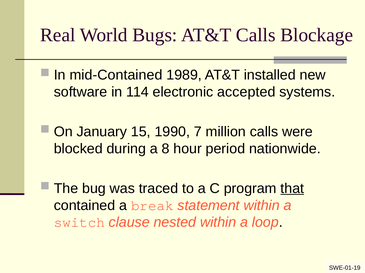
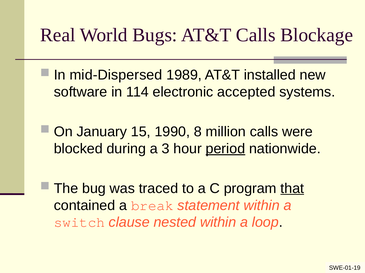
mid-Contained: mid-Contained -> mid-Dispersed
7: 7 -> 8
8: 8 -> 3
period underline: none -> present
